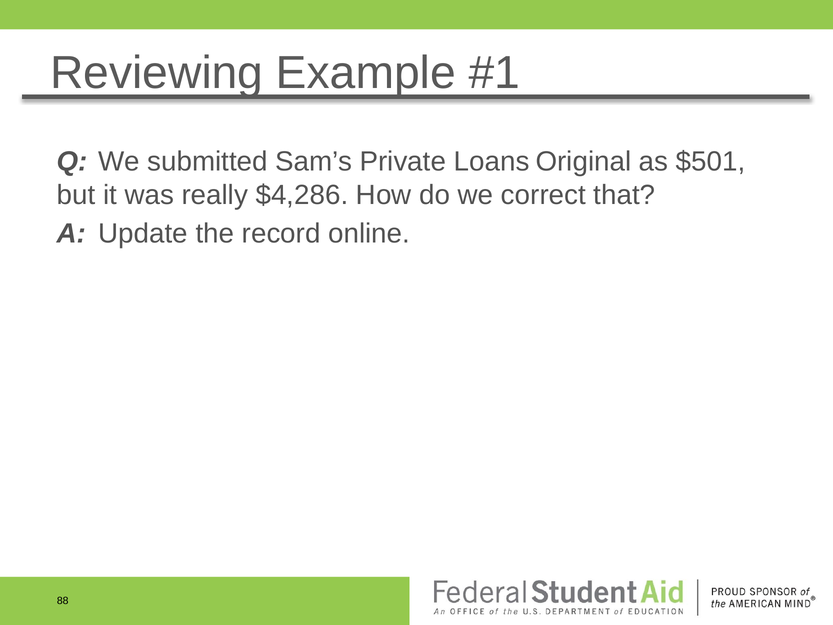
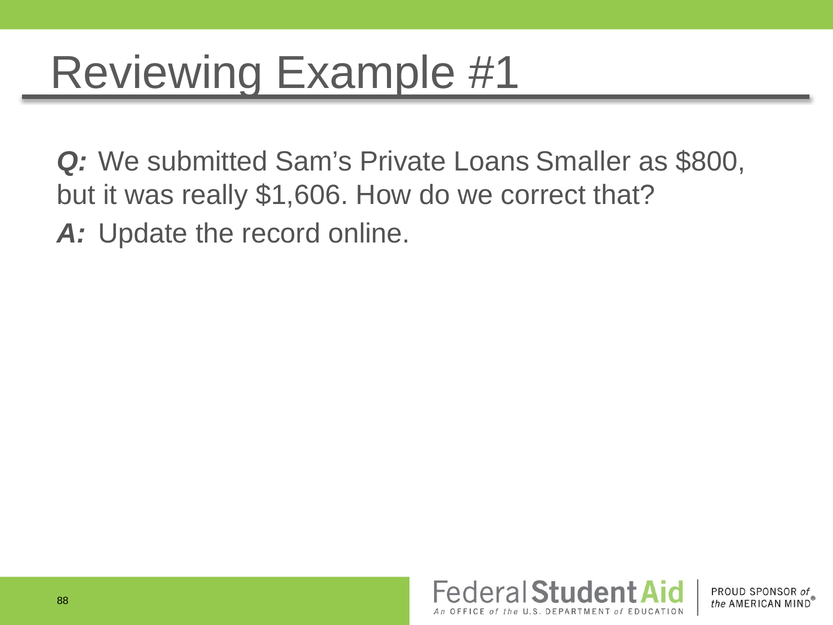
Original: Original -> Smaller
$501: $501 -> $800
$4,286: $4,286 -> $1,606
